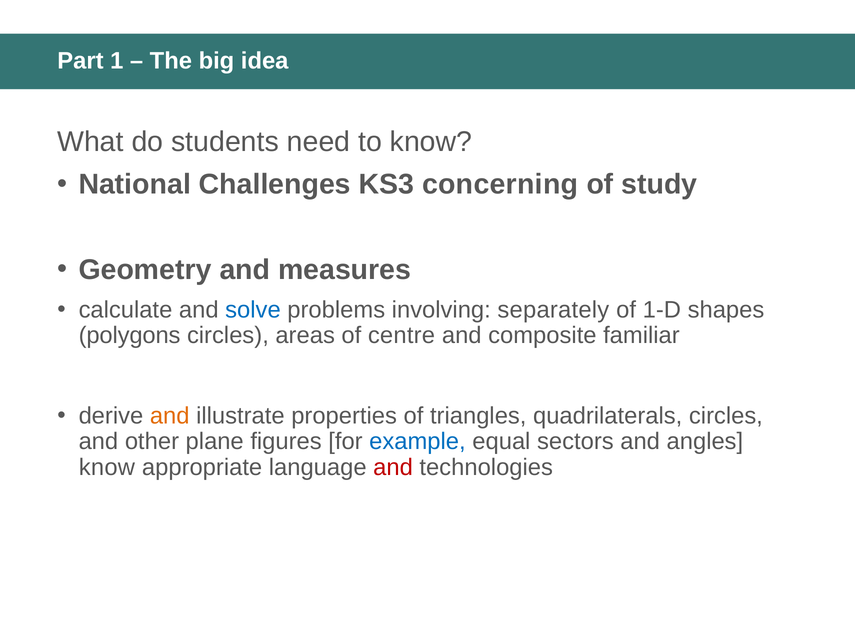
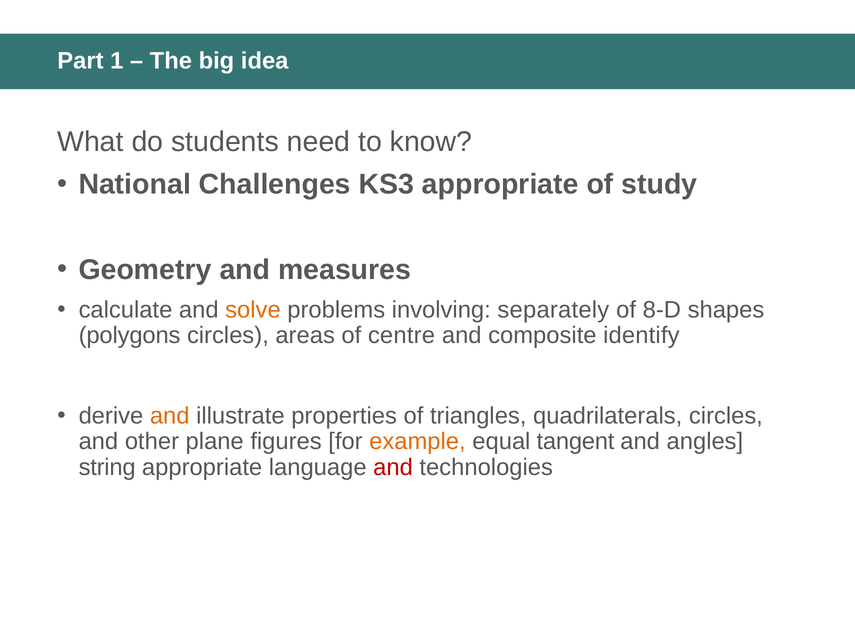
KS3 concerning: concerning -> appropriate
solve colour: blue -> orange
1-D: 1-D -> 8-D
familiar: familiar -> identify
example colour: blue -> orange
sectors: sectors -> tangent
know at (107, 467): know -> string
